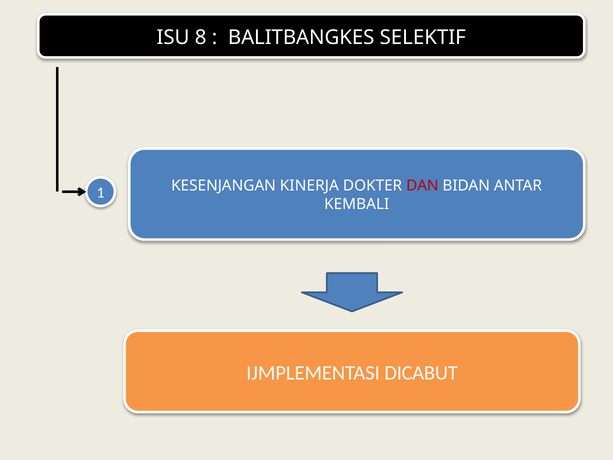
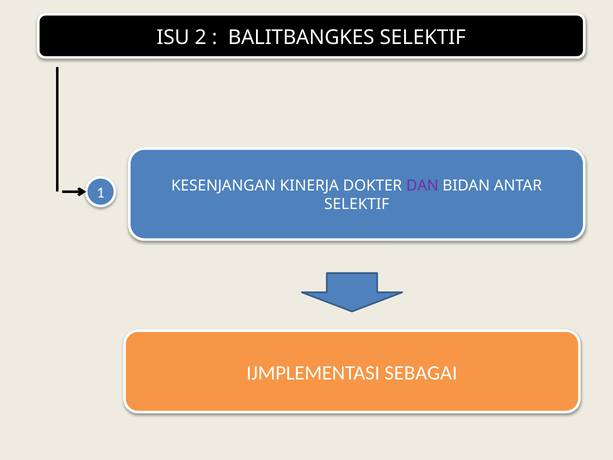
8: 8 -> 2
DAN colour: red -> purple
KEMBALI at (357, 204): KEMBALI -> SELEKTIF
DICABUT: DICABUT -> SEBAGAI
